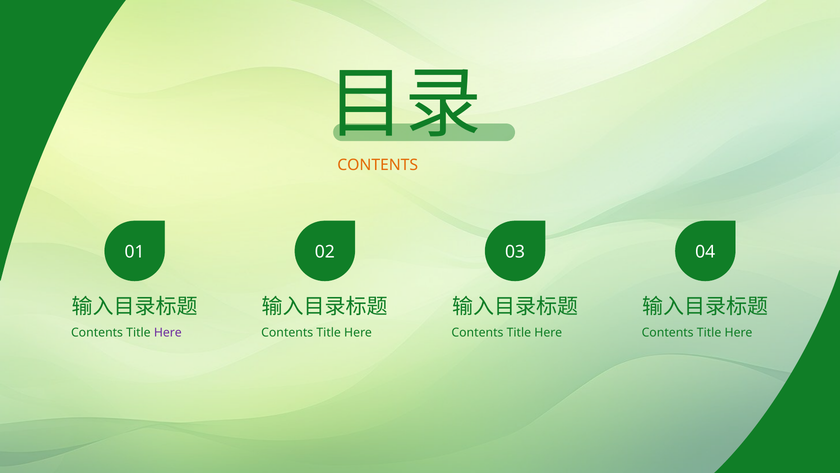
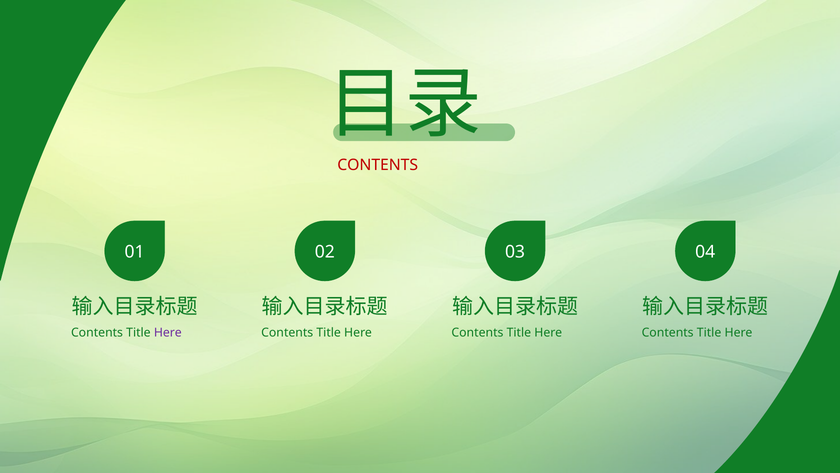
CONTENTS at (378, 165) colour: orange -> red
